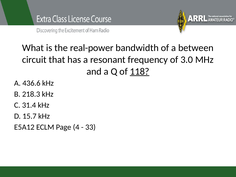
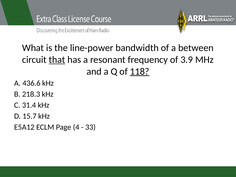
real-power: real-power -> line-power
that underline: none -> present
3.0: 3.0 -> 3.9
